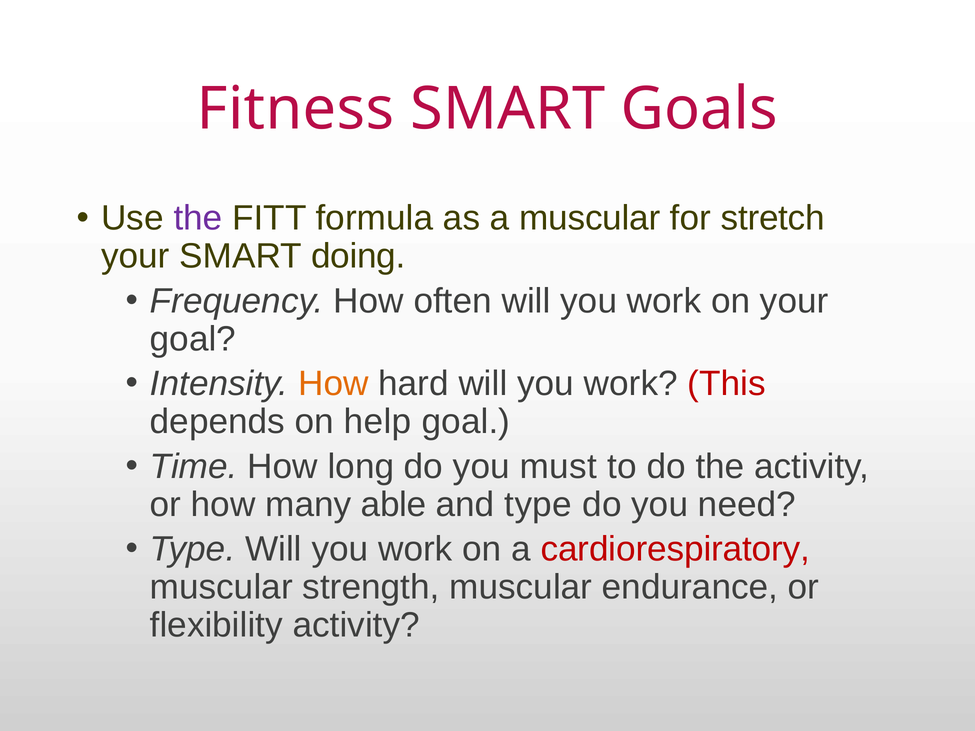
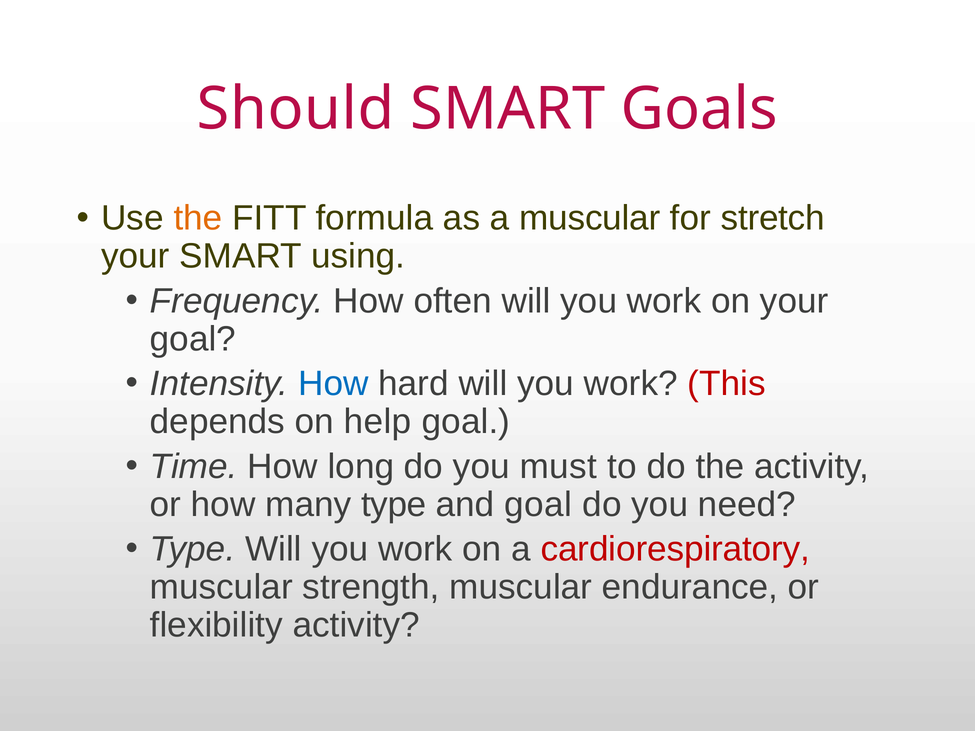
Fitness: Fitness -> Should
the at (198, 218) colour: purple -> orange
doing: doing -> using
How at (333, 384) colour: orange -> blue
many able: able -> type
and type: type -> goal
